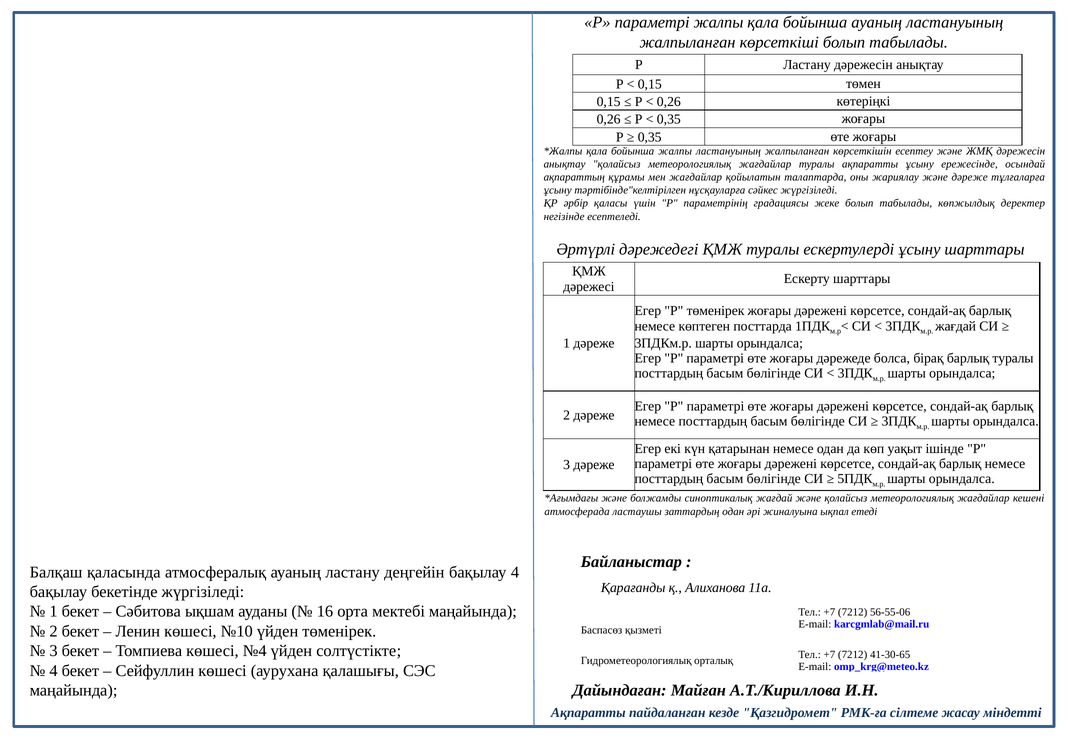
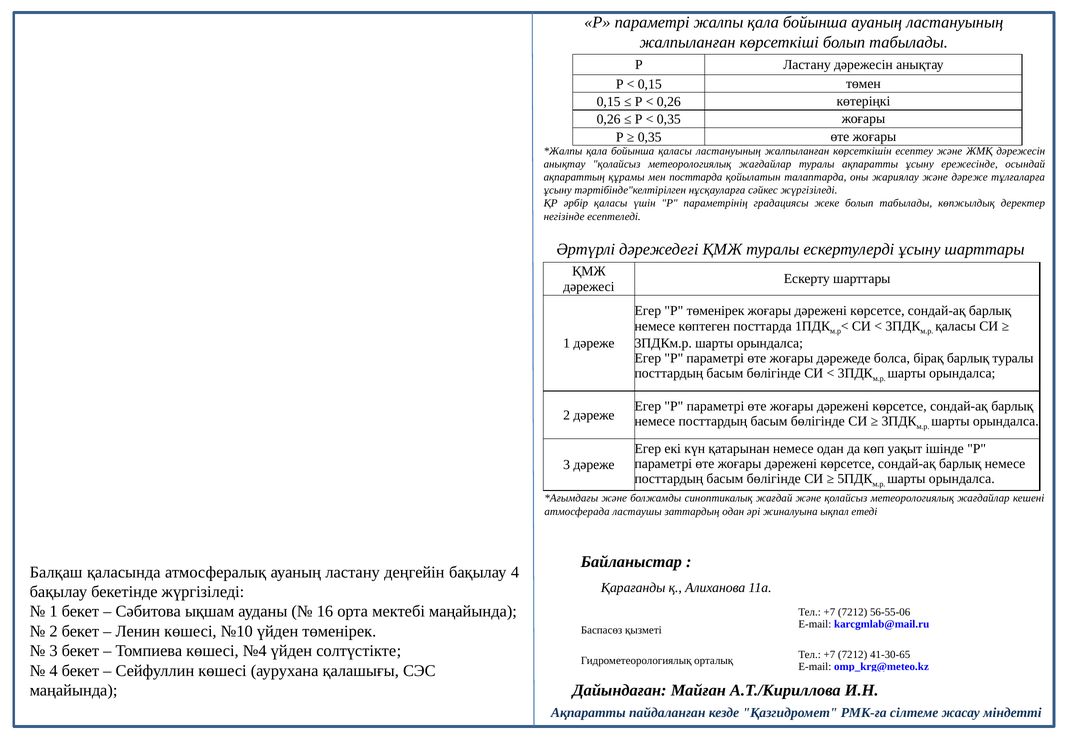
бойынша жалпы: жалпы -> қаласы
мен жағдайлар: жағдайлар -> посттарда
жағдай at (956, 326): жағдай -> қаласы
